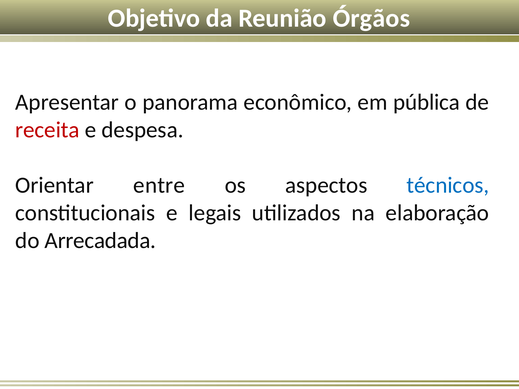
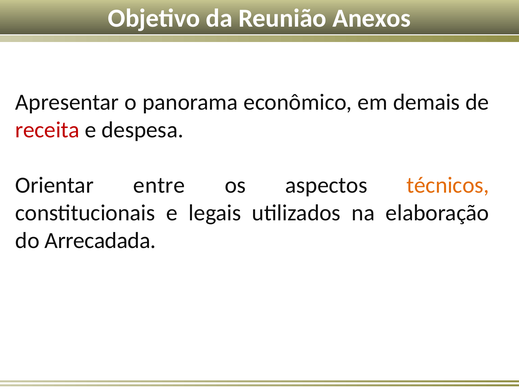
Órgãos: Órgãos -> Anexos
pública: pública -> demais
técnicos colour: blue -> orange
